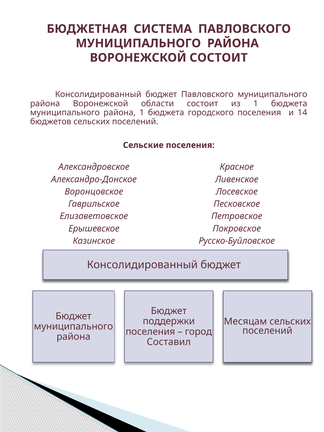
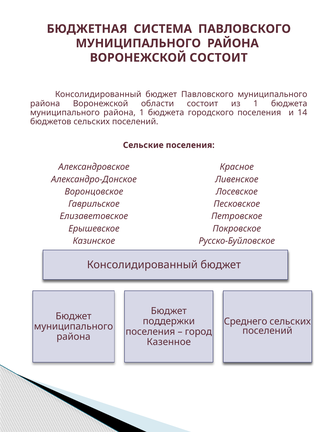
Месяцам: Месяцам -> Среднего
Составил: Составил -> Казенное
